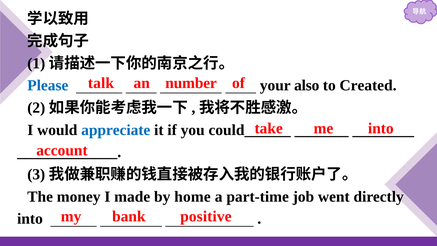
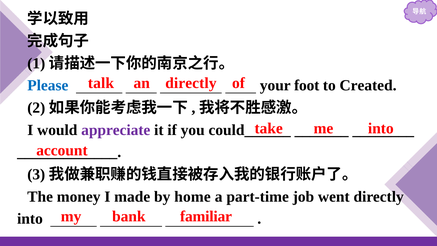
an number: number -> directly
also: also -> foot
appreciate colour: blue -> purple
positive: positive -> familiar
